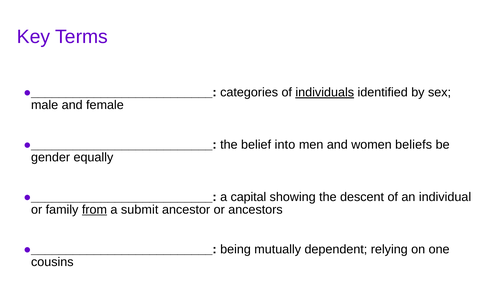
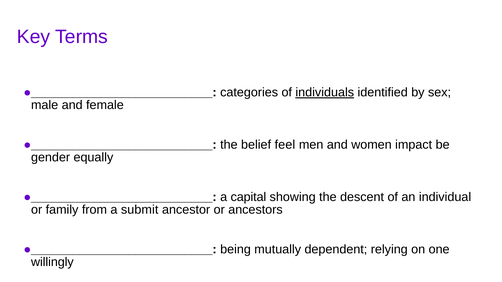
into: into -> feel
beliefs: beliefs -> impact
from underline: present -> none
cousins: cousins -> willingly
